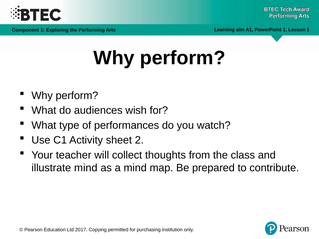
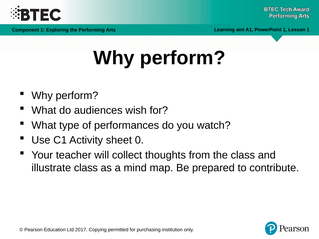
2: 2 -> 0
illustrate mind: mind -> class
